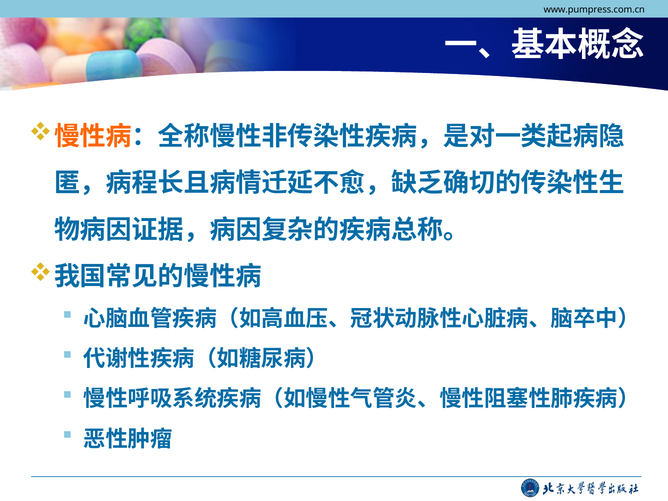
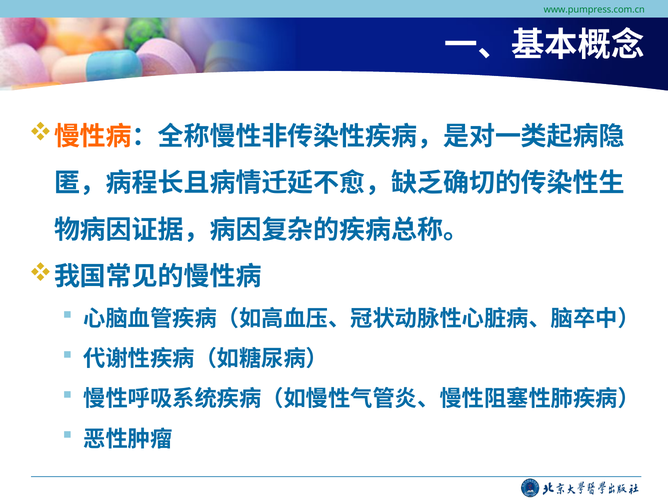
www.pumpress.com.cn colour: black -> green
